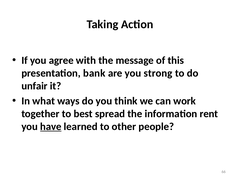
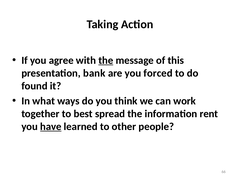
the at (106, 60) underline: none -> present
strong: strong -> forced
unfair: unfair -> found
